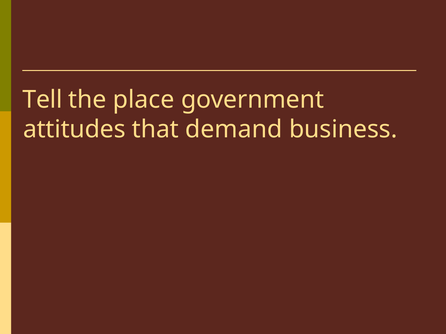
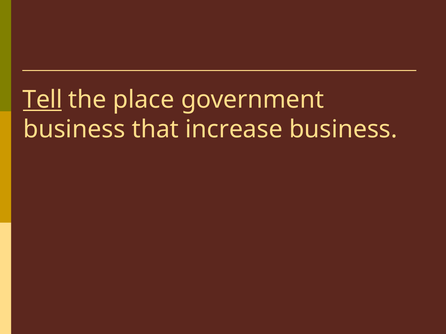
Tell underline: none -> present
attitudes at (74, 130): attitudes -> business
demand: demand -> increase
